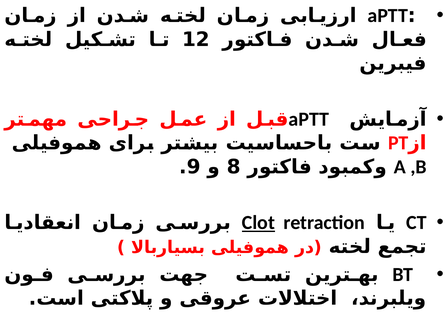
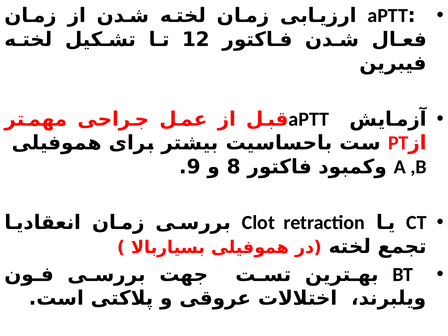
Clot underline: present -> none
